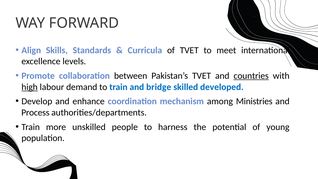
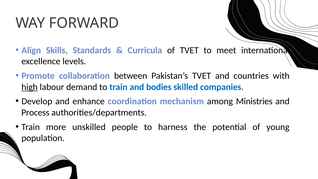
countries underline: present -> none
bridge: bridge -> bodies
developed: developed -> companies
